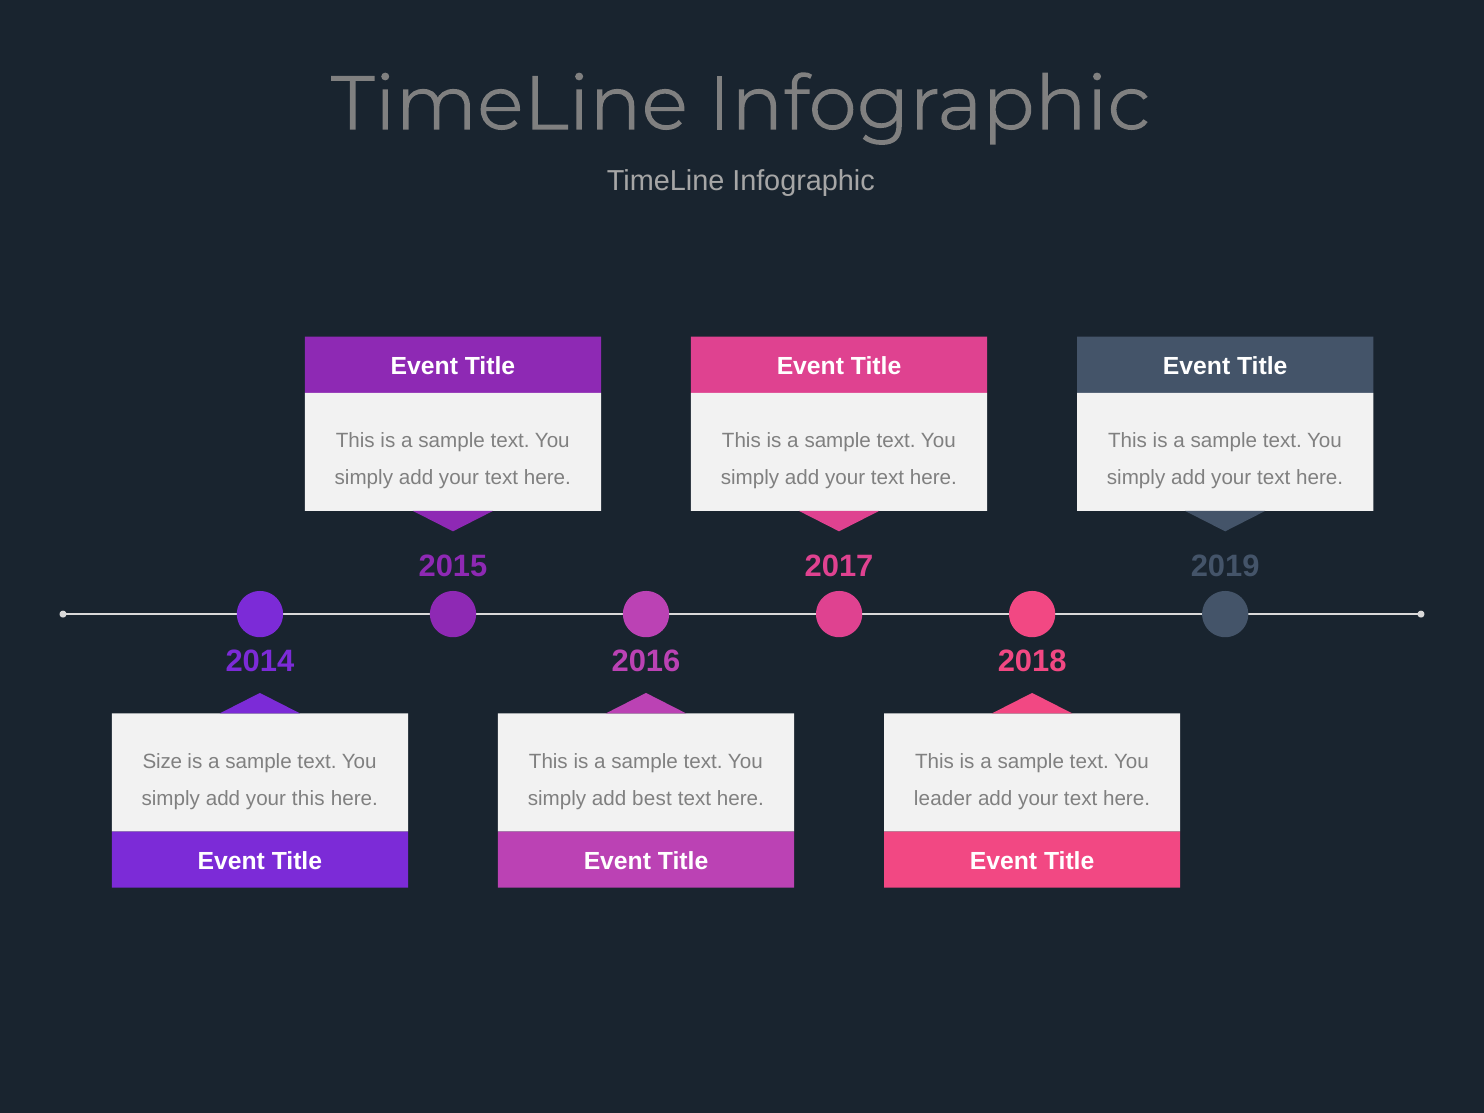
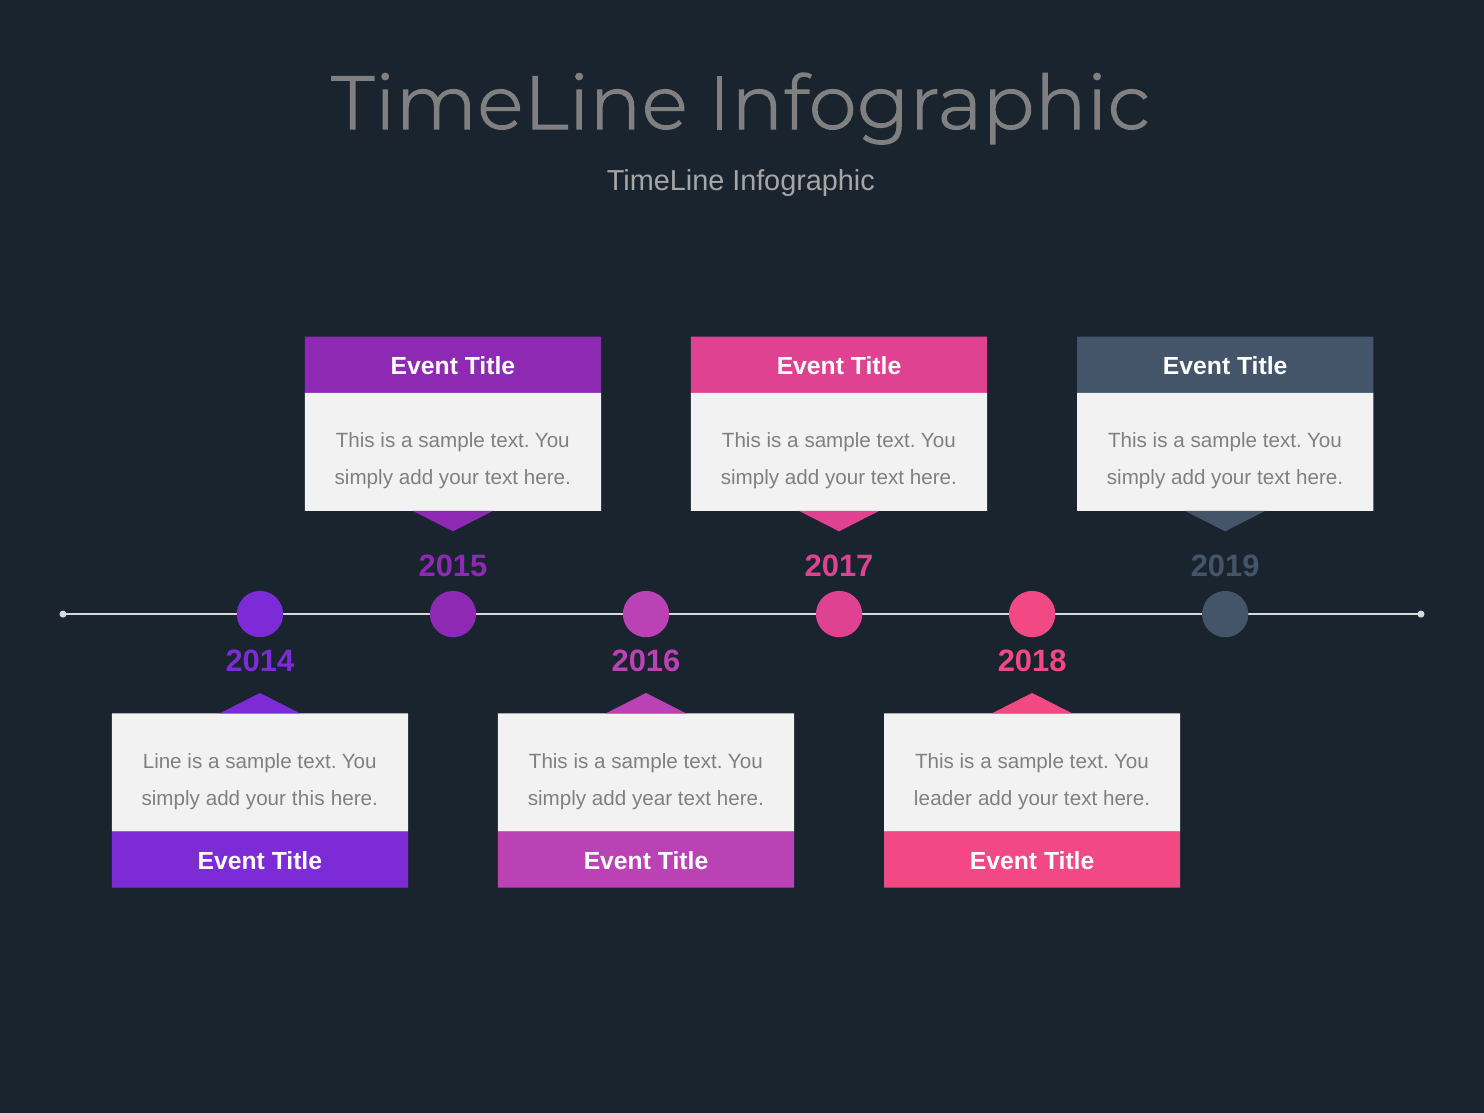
Size: Size -> Line
best: best -> year
